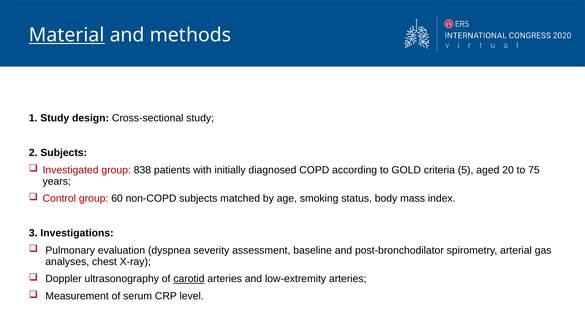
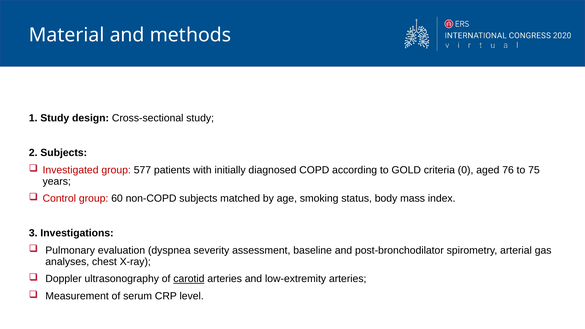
Material underline: present -> none
838: 838 -> 577
5: 5 -> 0
20: 20 -> 76
